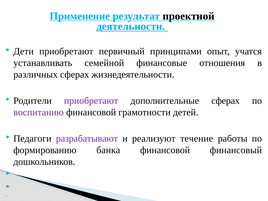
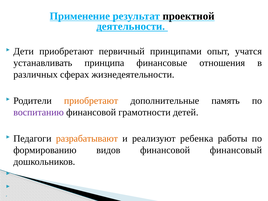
семейной: семейной -> принципа
приобретают at (91, 101) colour: purple -> orange
дополнительные сферах: сферах -> память
разрабатывают colour: purple -> orange
течение: течение -> ребенка
банка: банка -> видов
